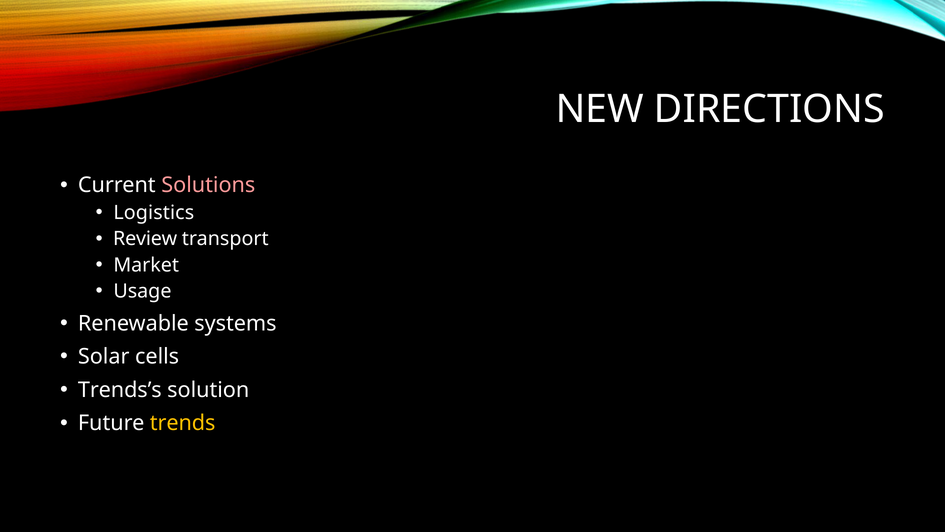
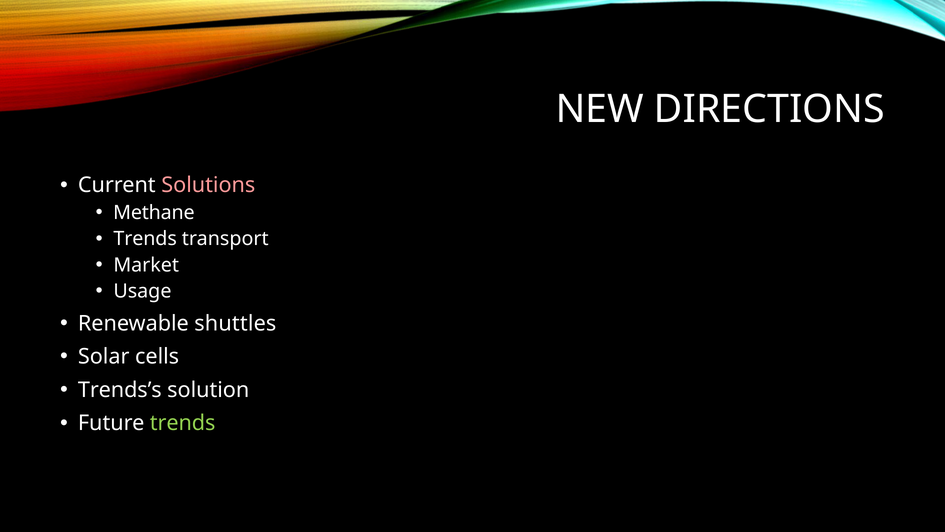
Logistics: Logistics -> Methane
Review at (145, 239): Review -> Trends
systems: systems -> shuttles
trends at (183, 423) colour: yellow -> light green
